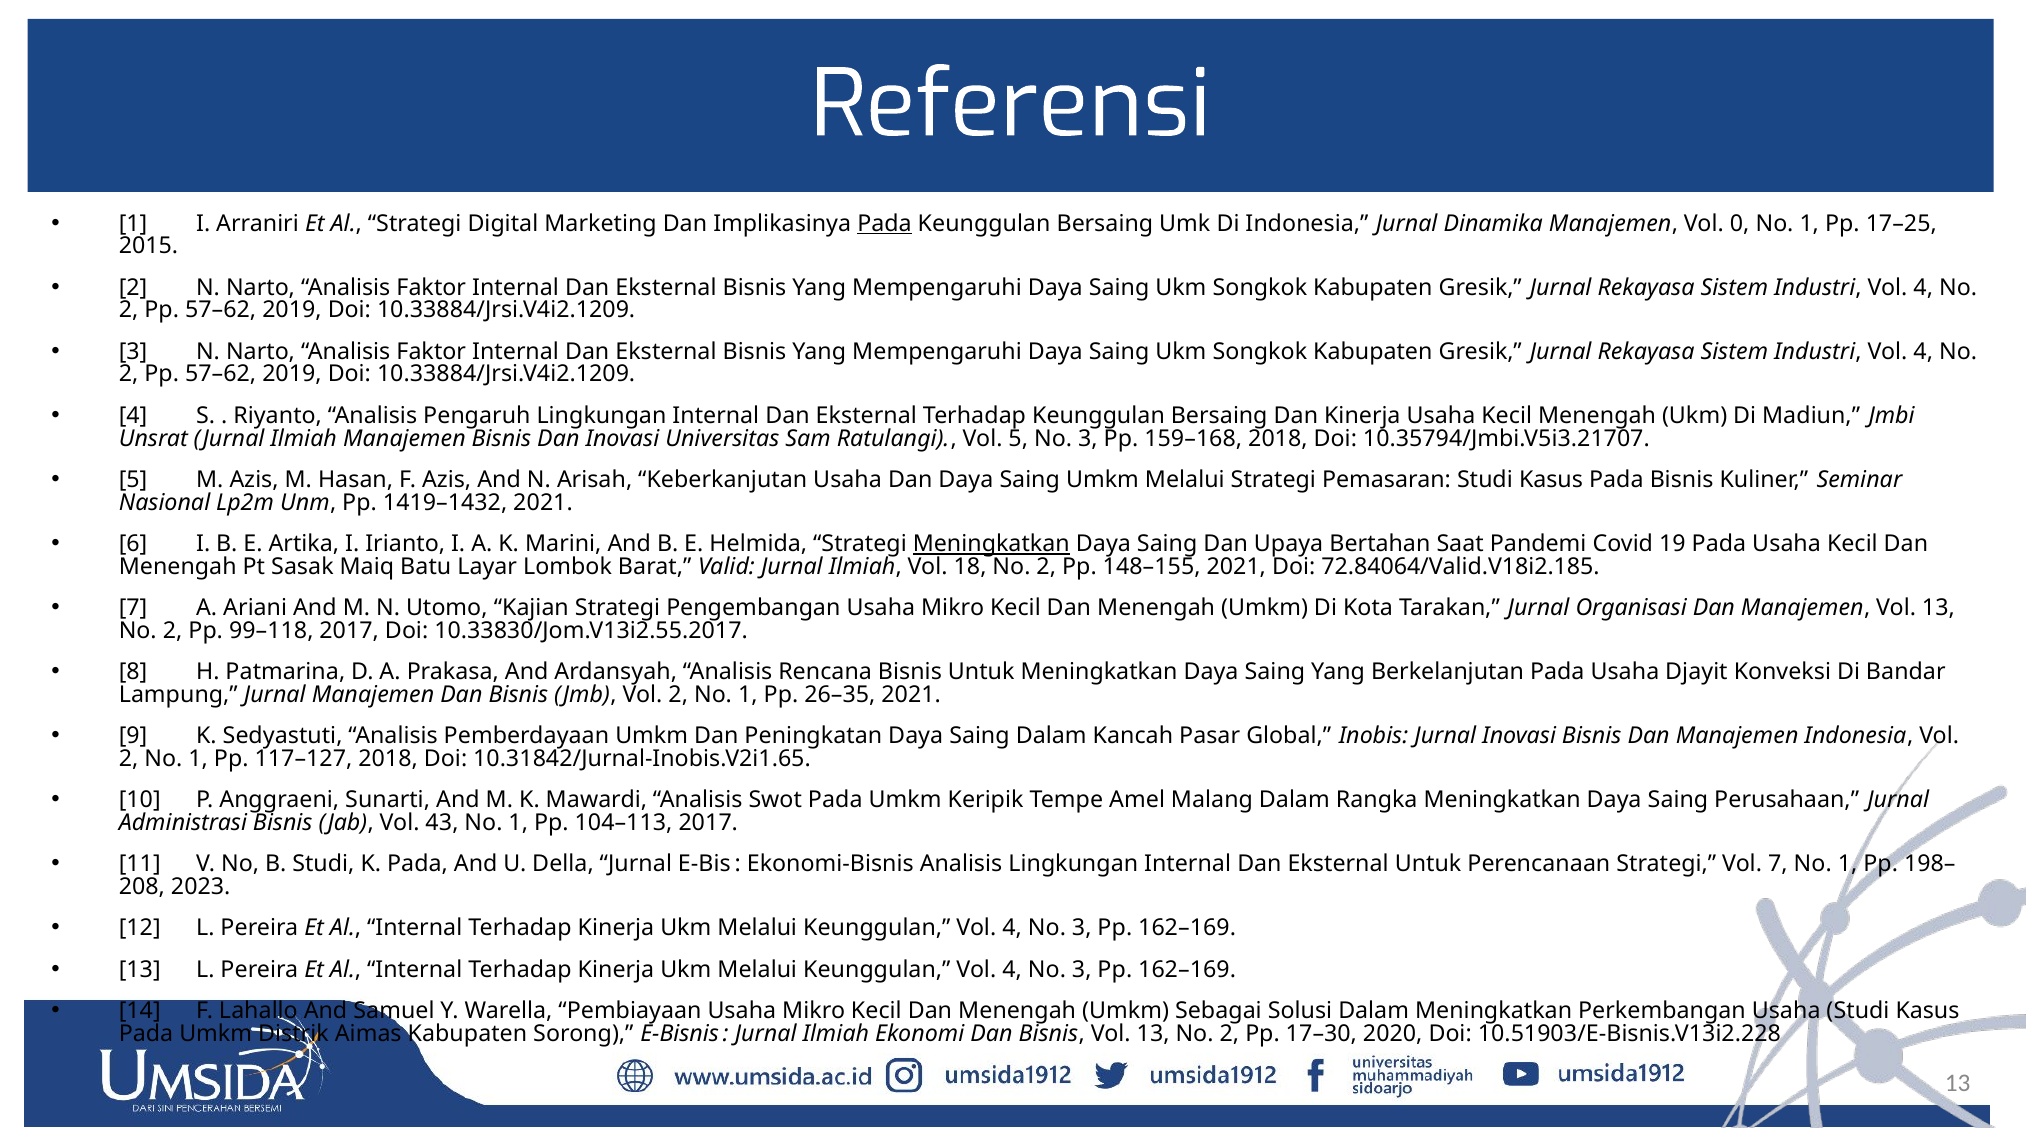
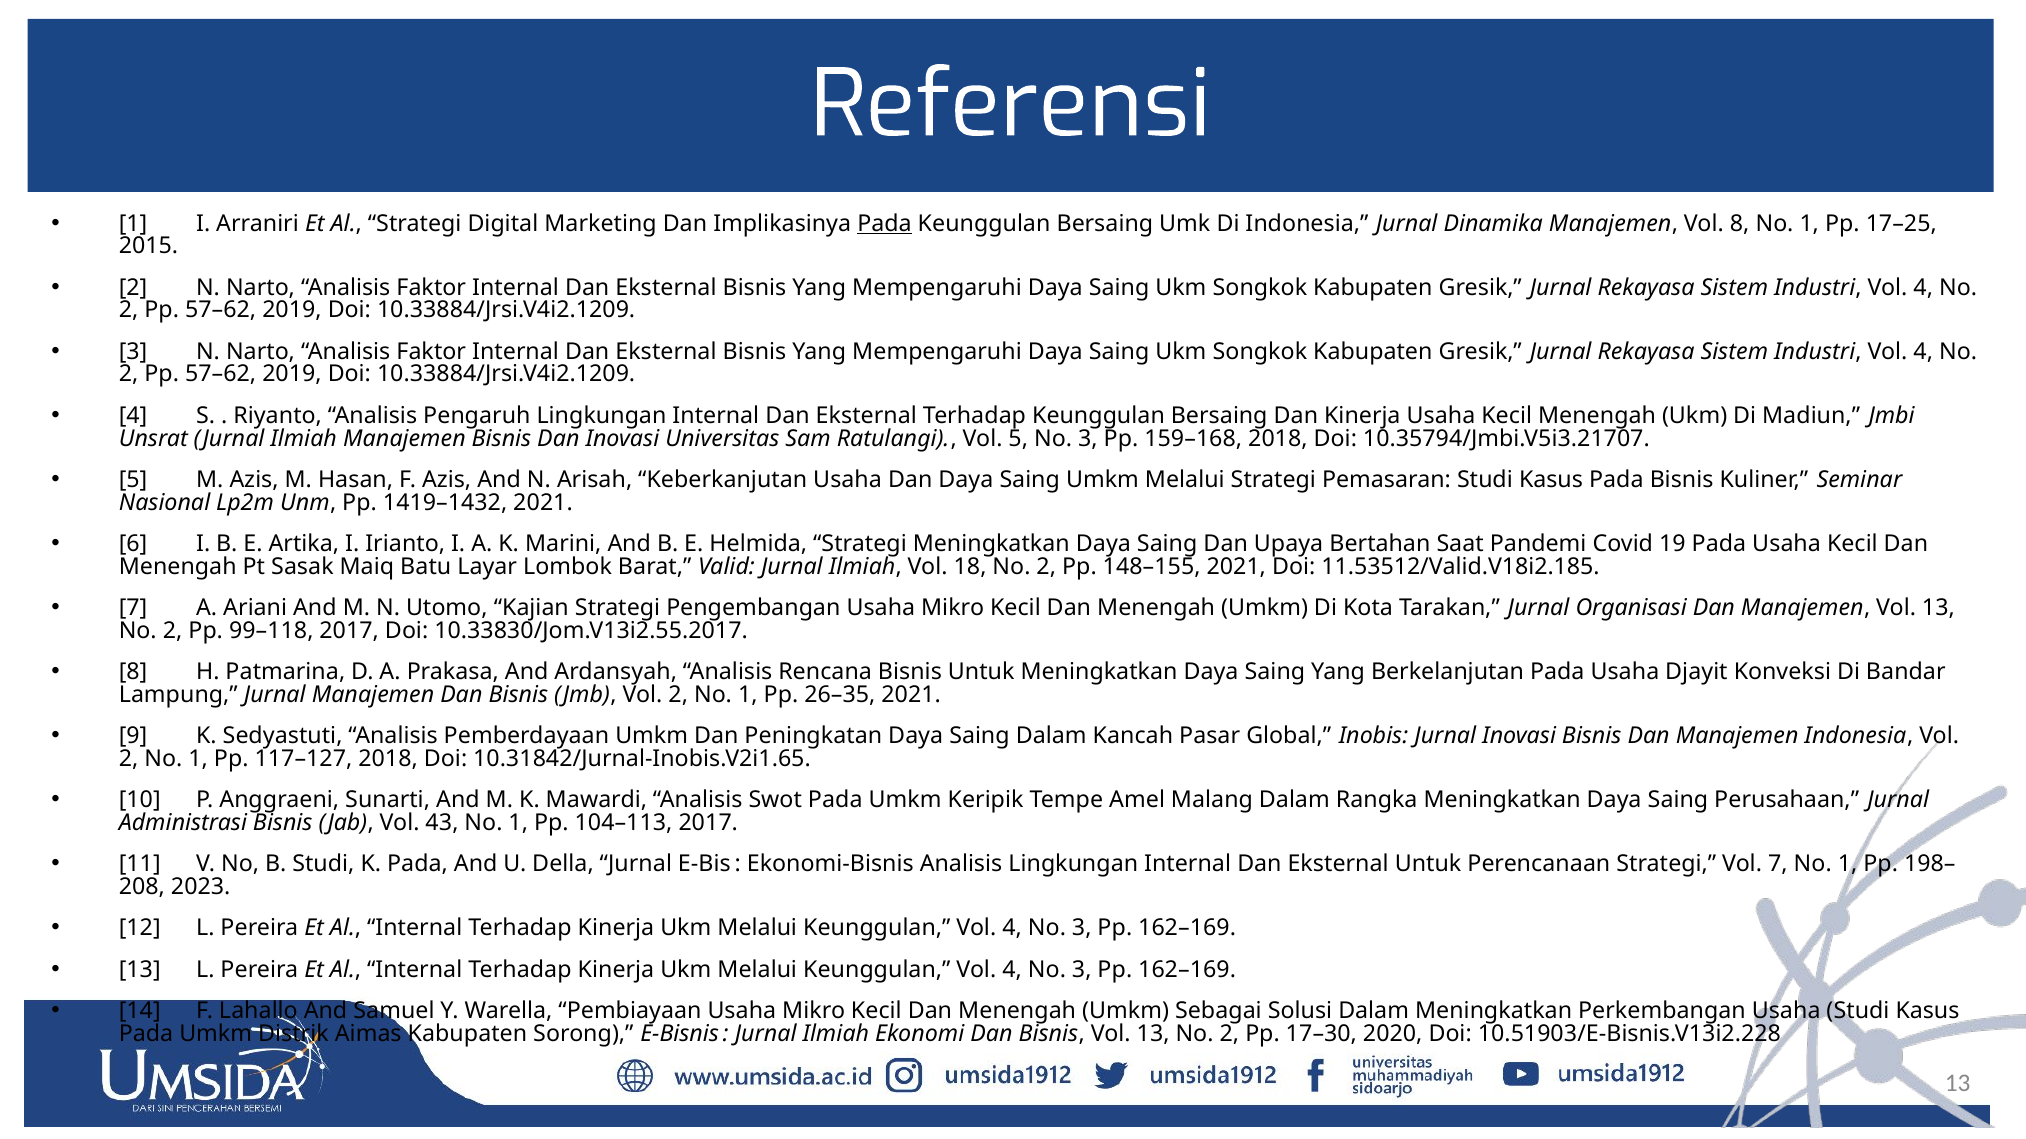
Vol 0: 0 -> 8
Meningkatkan at (991, 544) underline: present -> none
72.84064/Valid.V18i2.185: 72.84064/Valid.V18i2.185 -> 11.53512/Valid.V18i2.185
